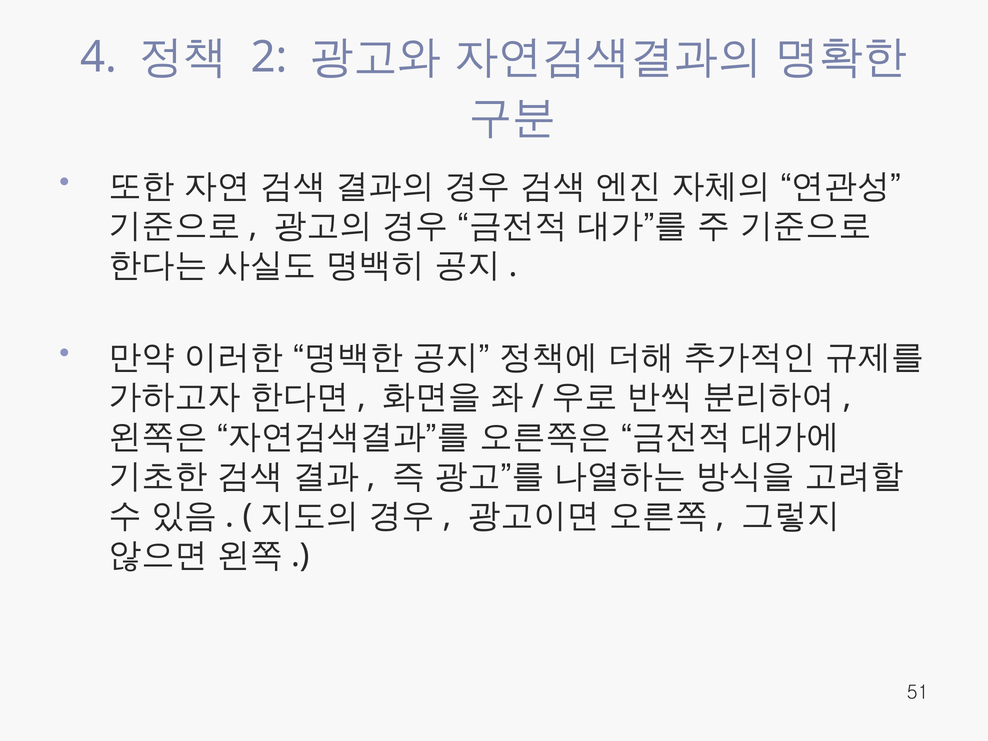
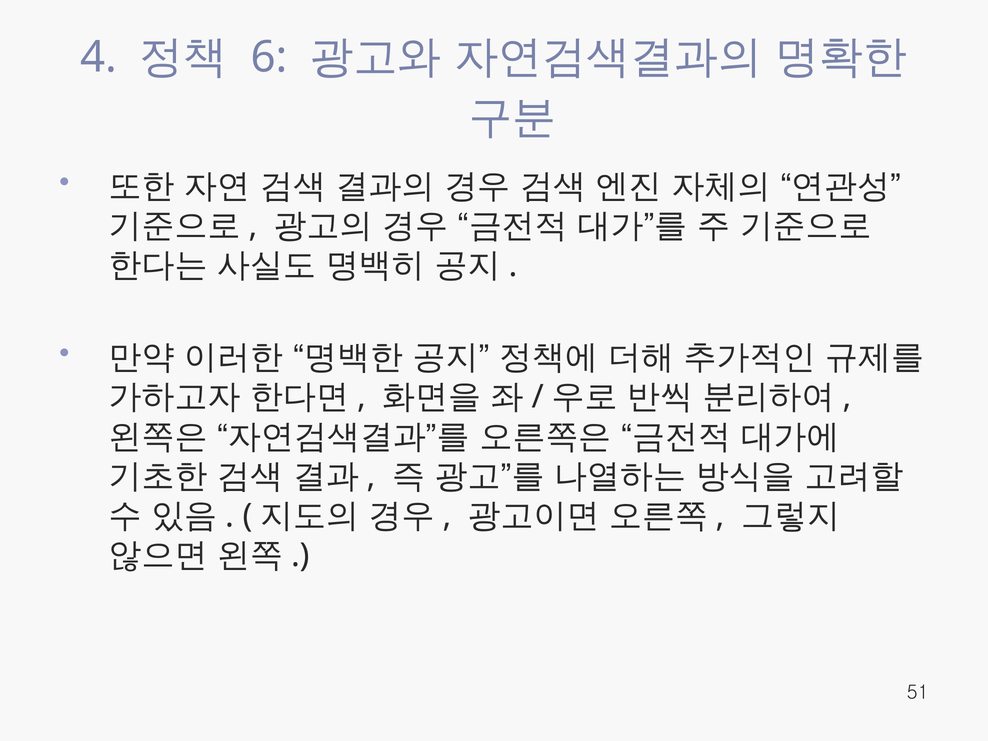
2: 2 -> 6
